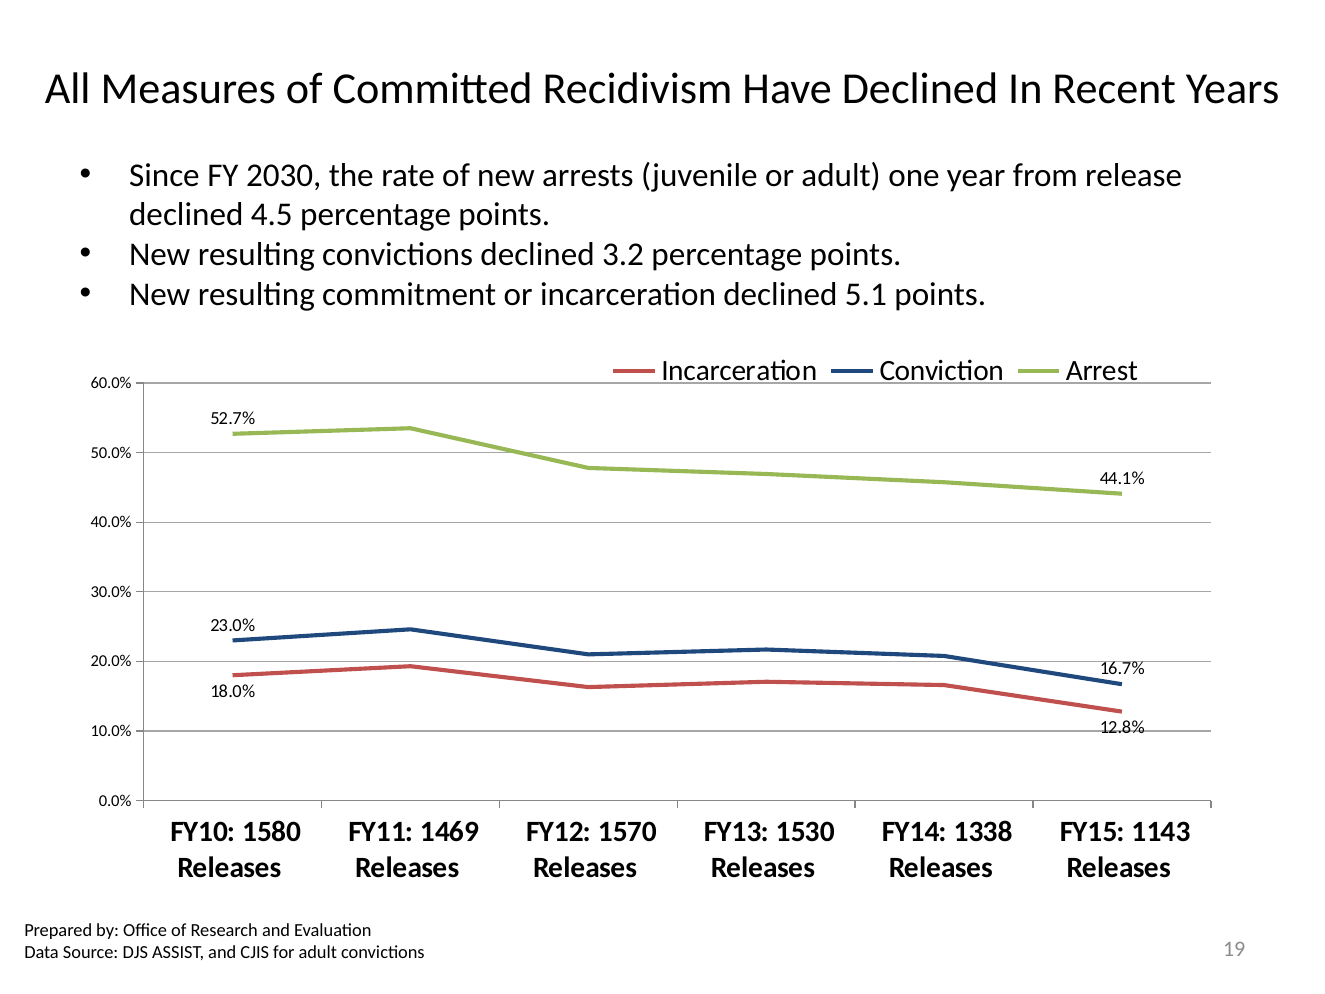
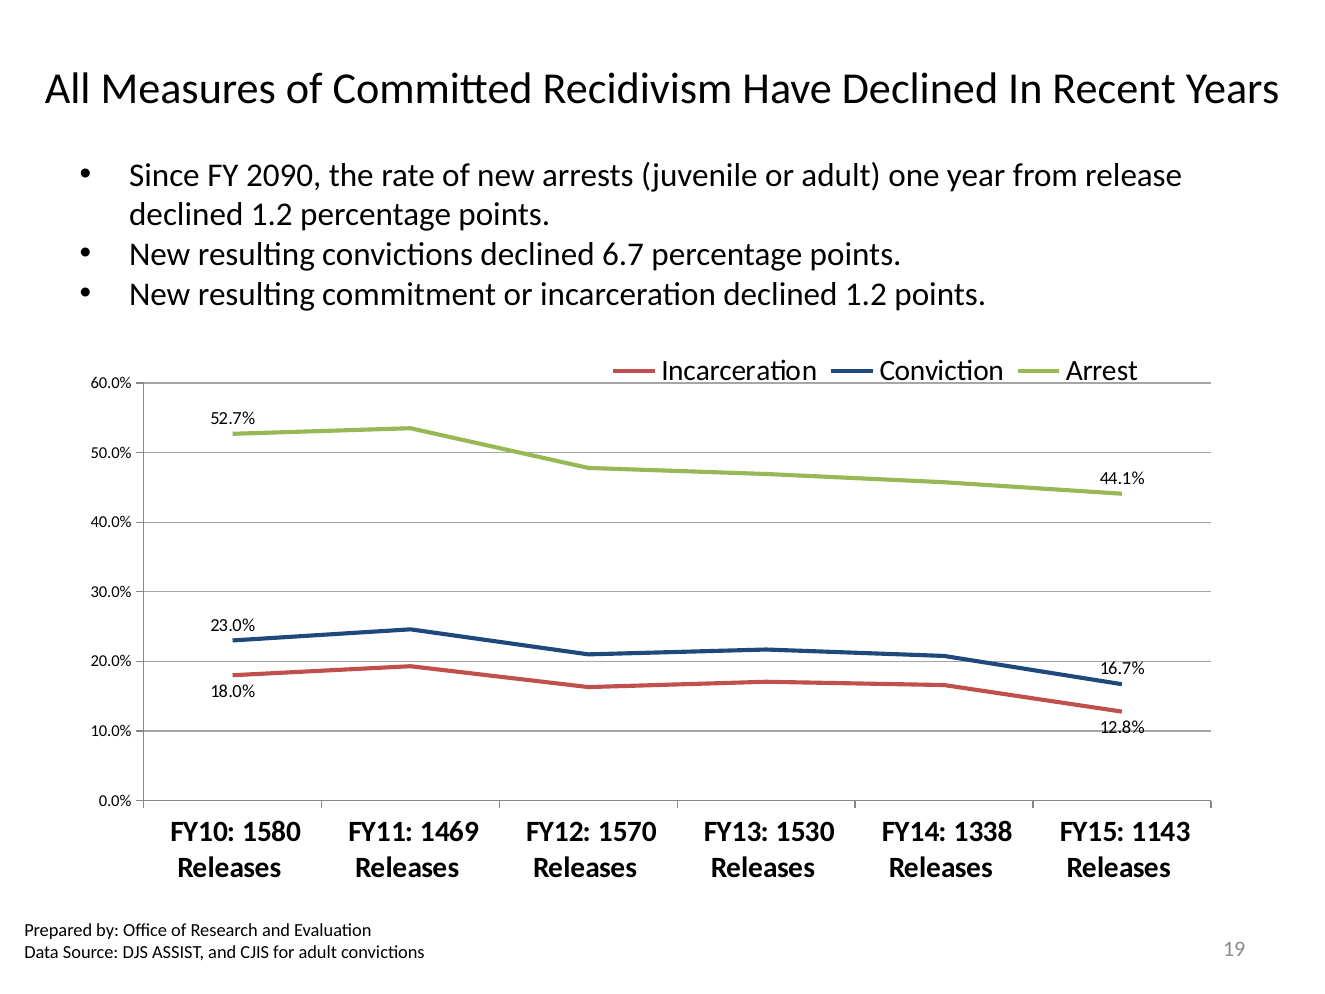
2030: 2030 -> 2090
4.5 at (272, 215): 4.5 -> 1.2
3.2: 3.2 -> 6.7
incarceration declined 5.1: 5.1 -> 1.2
